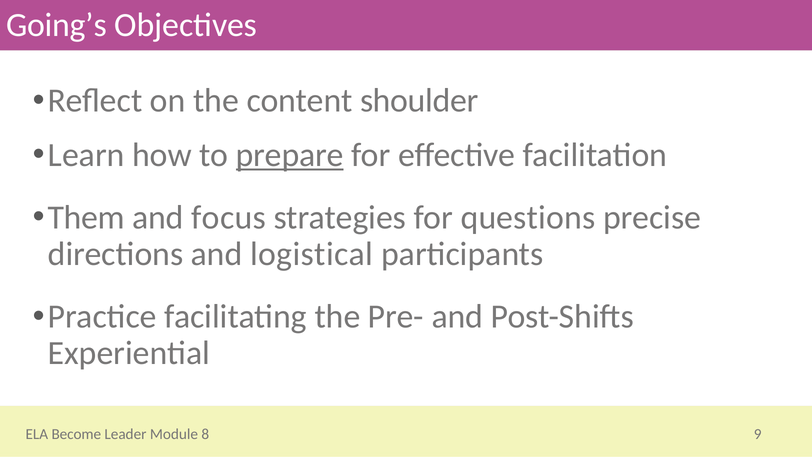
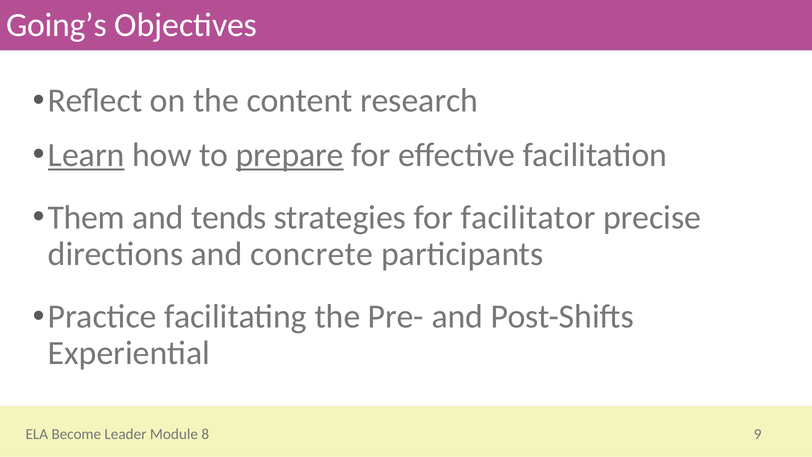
shoulder: shoulder -> research
Learn underline: none -> present
focus: focus -> tends
questions: questions -> facilitator
logistical: logistical -> concrete
